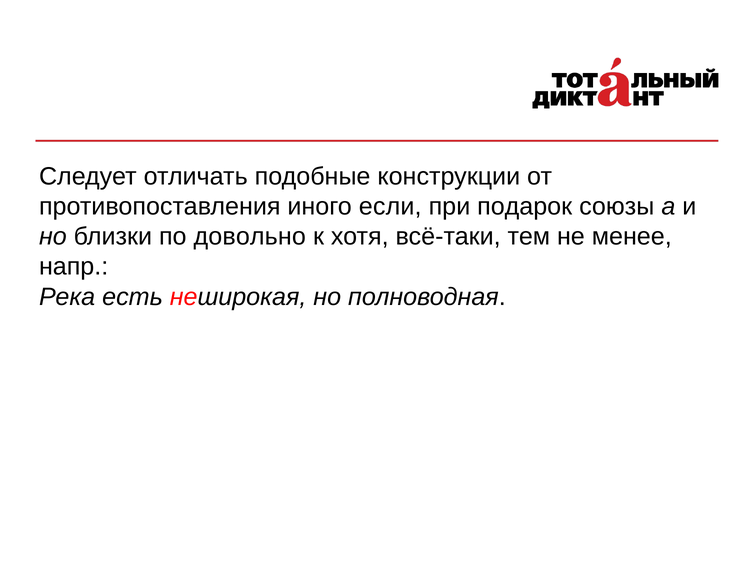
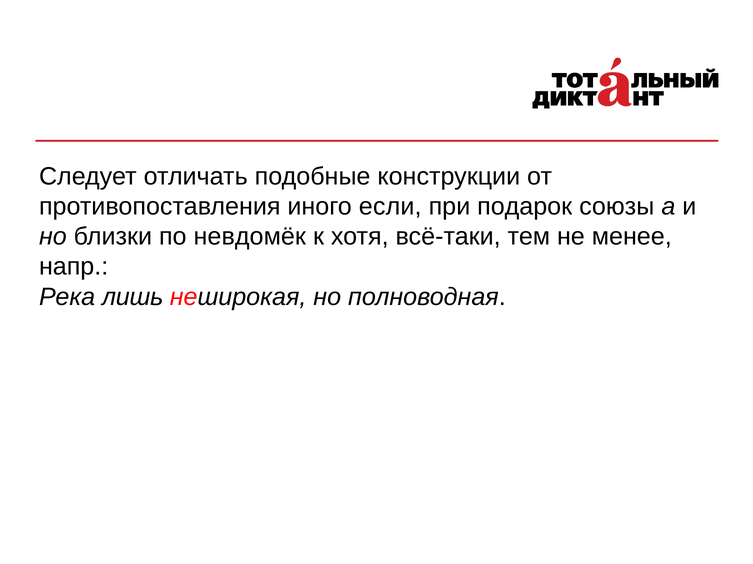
довольно: довольно -> невдомёк
есть: есть -> лишь
